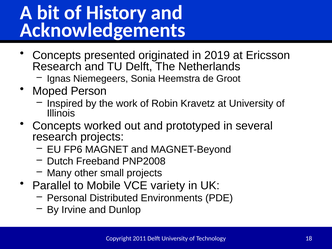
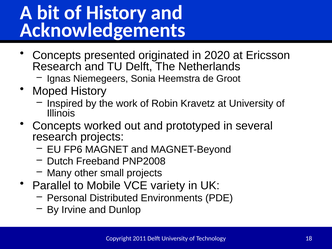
2019: 2019 -> 2020
Moped Person: Person -> History
